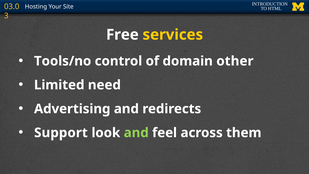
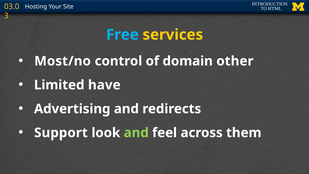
Free colour: white -> light blue
Tools/no: Tools/no -> Most/no
need: need -> have
